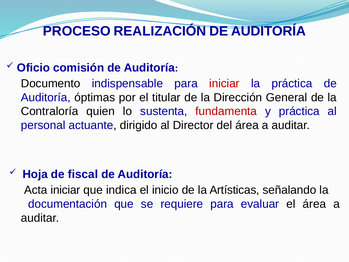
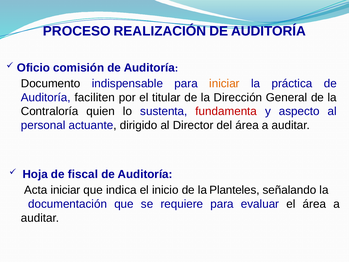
iniciar at (224, 83) colour: red -> orange
óptimas: óptimas -> faciliten
y práctica: práctica -> aspecto
Artísticas: Artísticas -> Planteles
